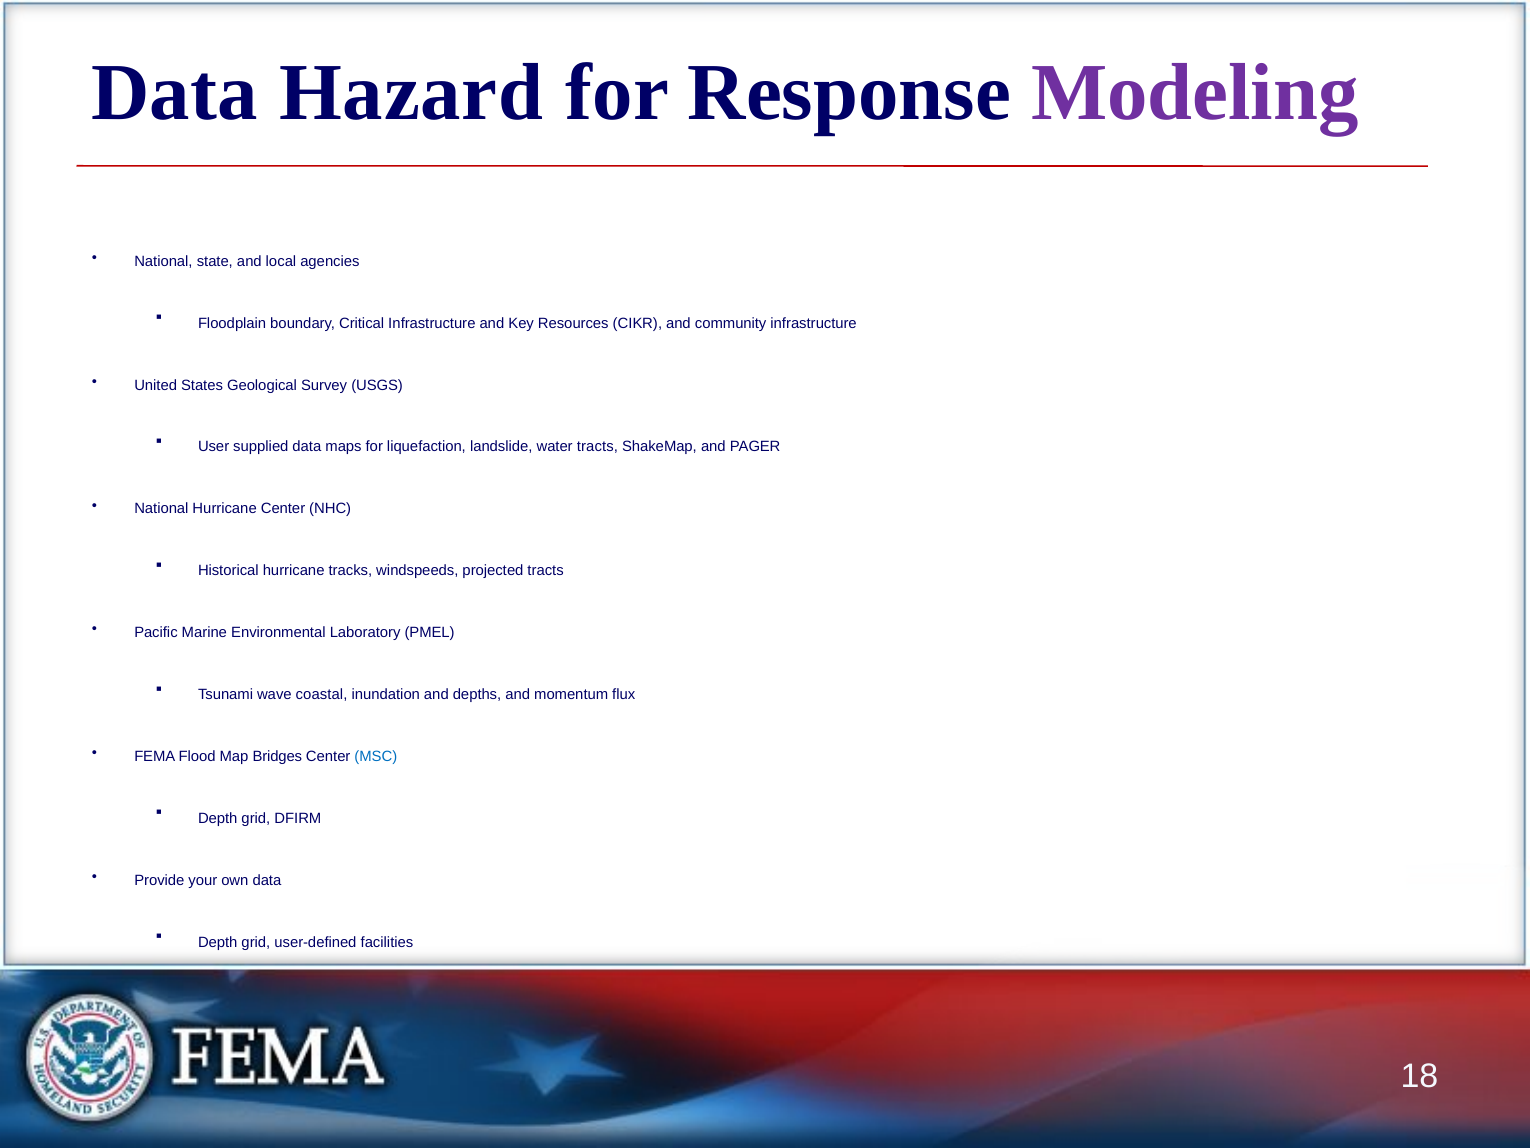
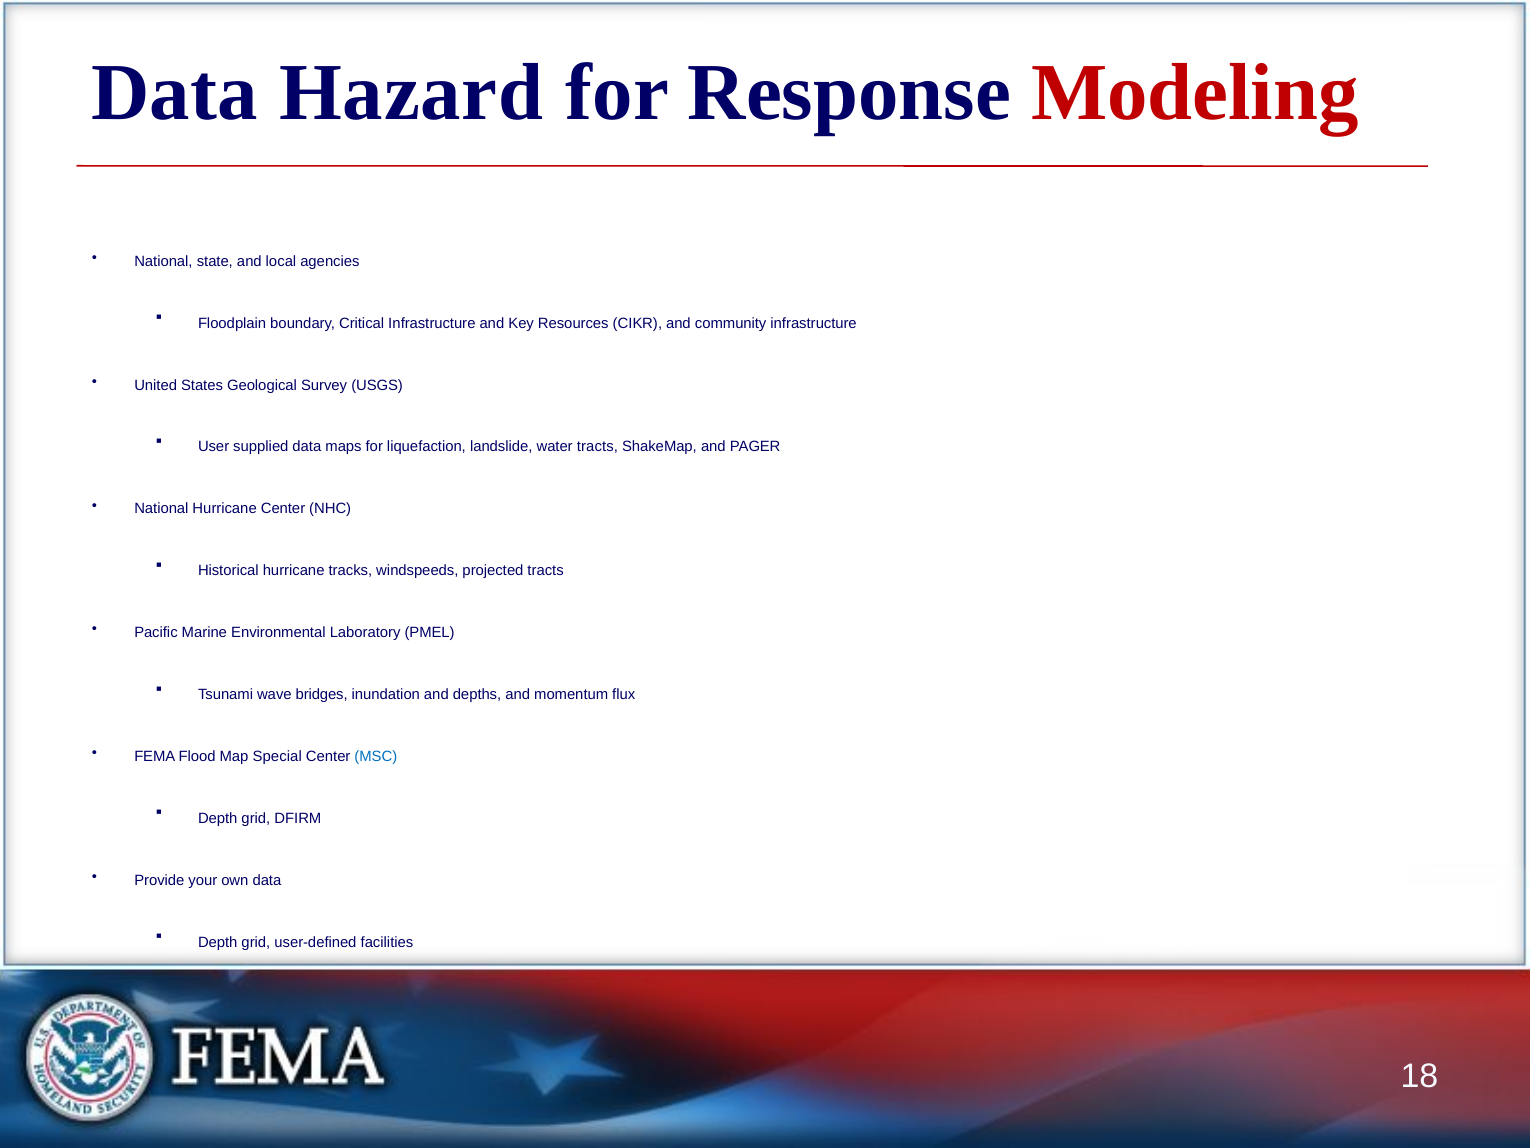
Modeling colour: purple -> red
coastal: coastal -> bridges
Bridges: Bridges -> Special
